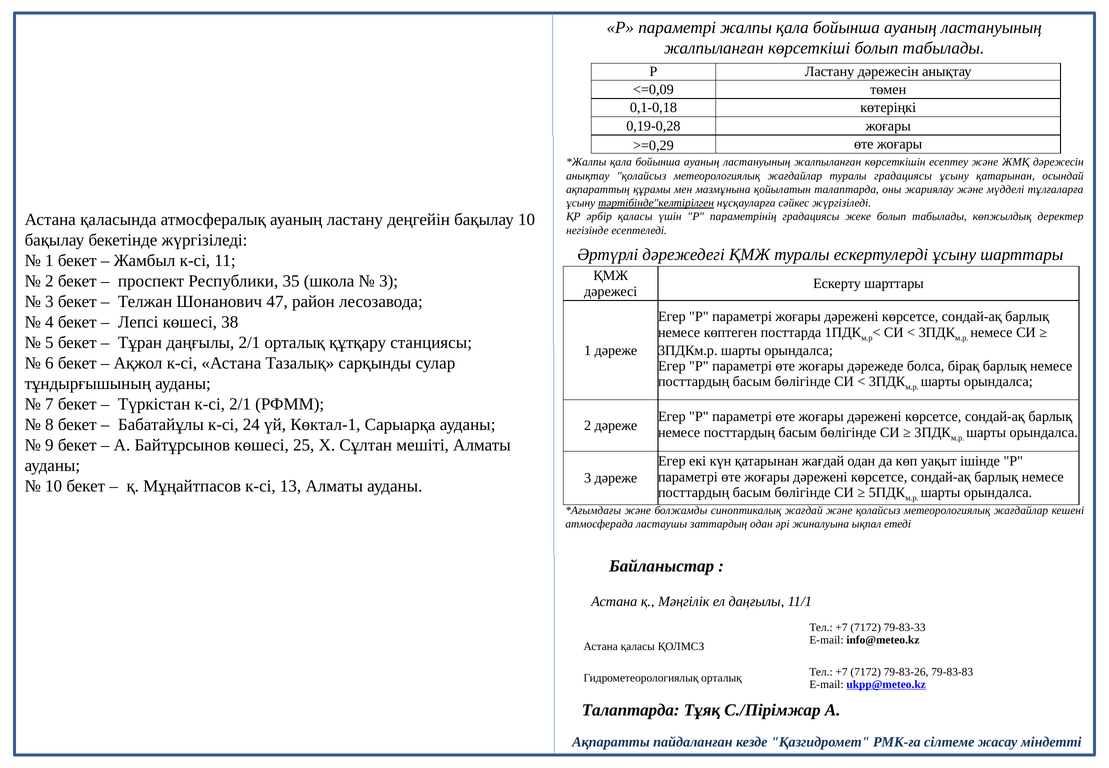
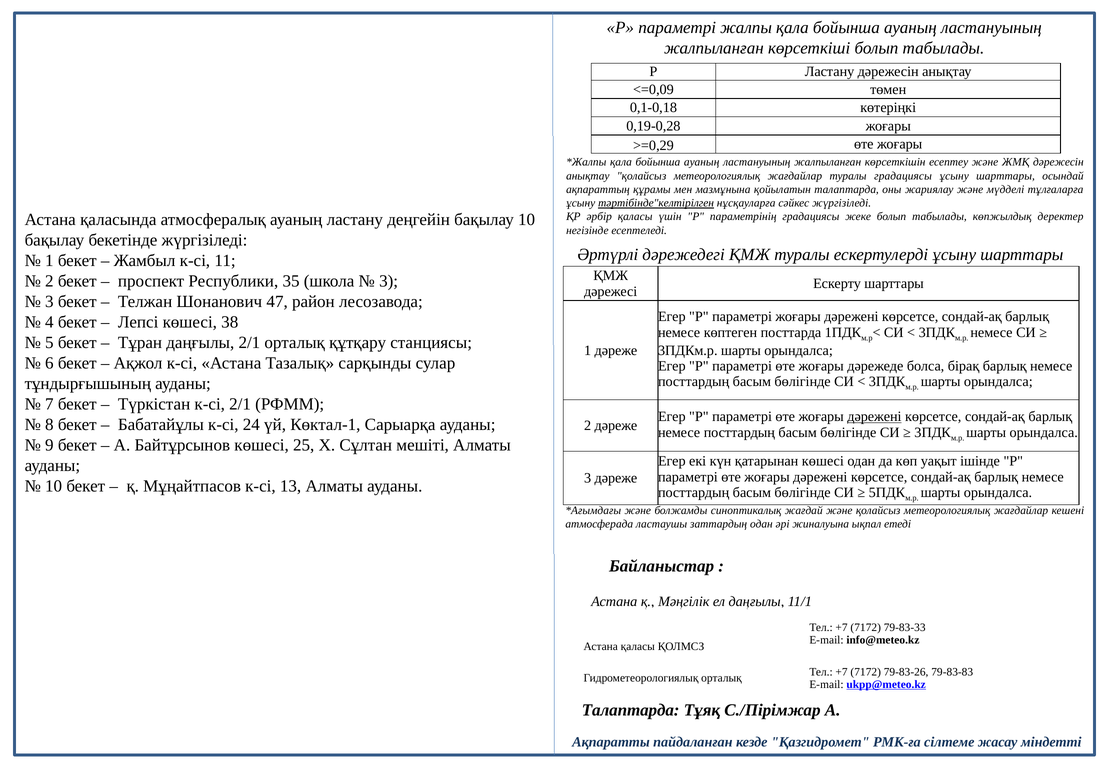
қатарынан at (1006, 176): қатарынан -> шарттары
дәрежені at (874, 417) underline: none -> present
қатарынан жағдай: жағдай -> көшесі
